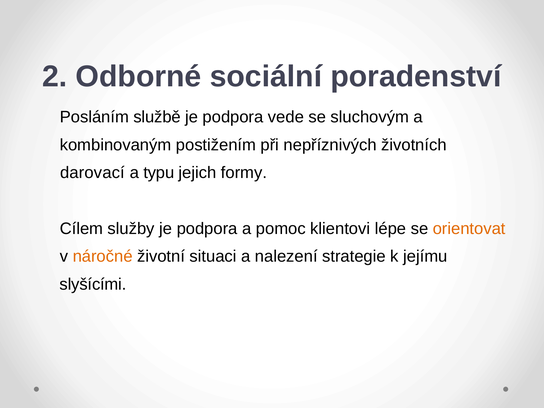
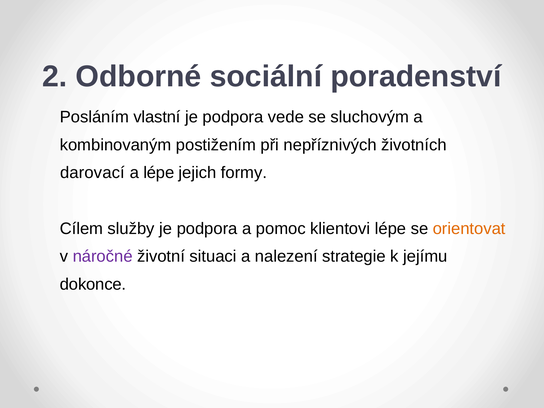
službě: službě -> vlastní
a typu: typu -> lépe
náročné colour: orange -> purple
slyšícími: slyšícími -> dokonce
